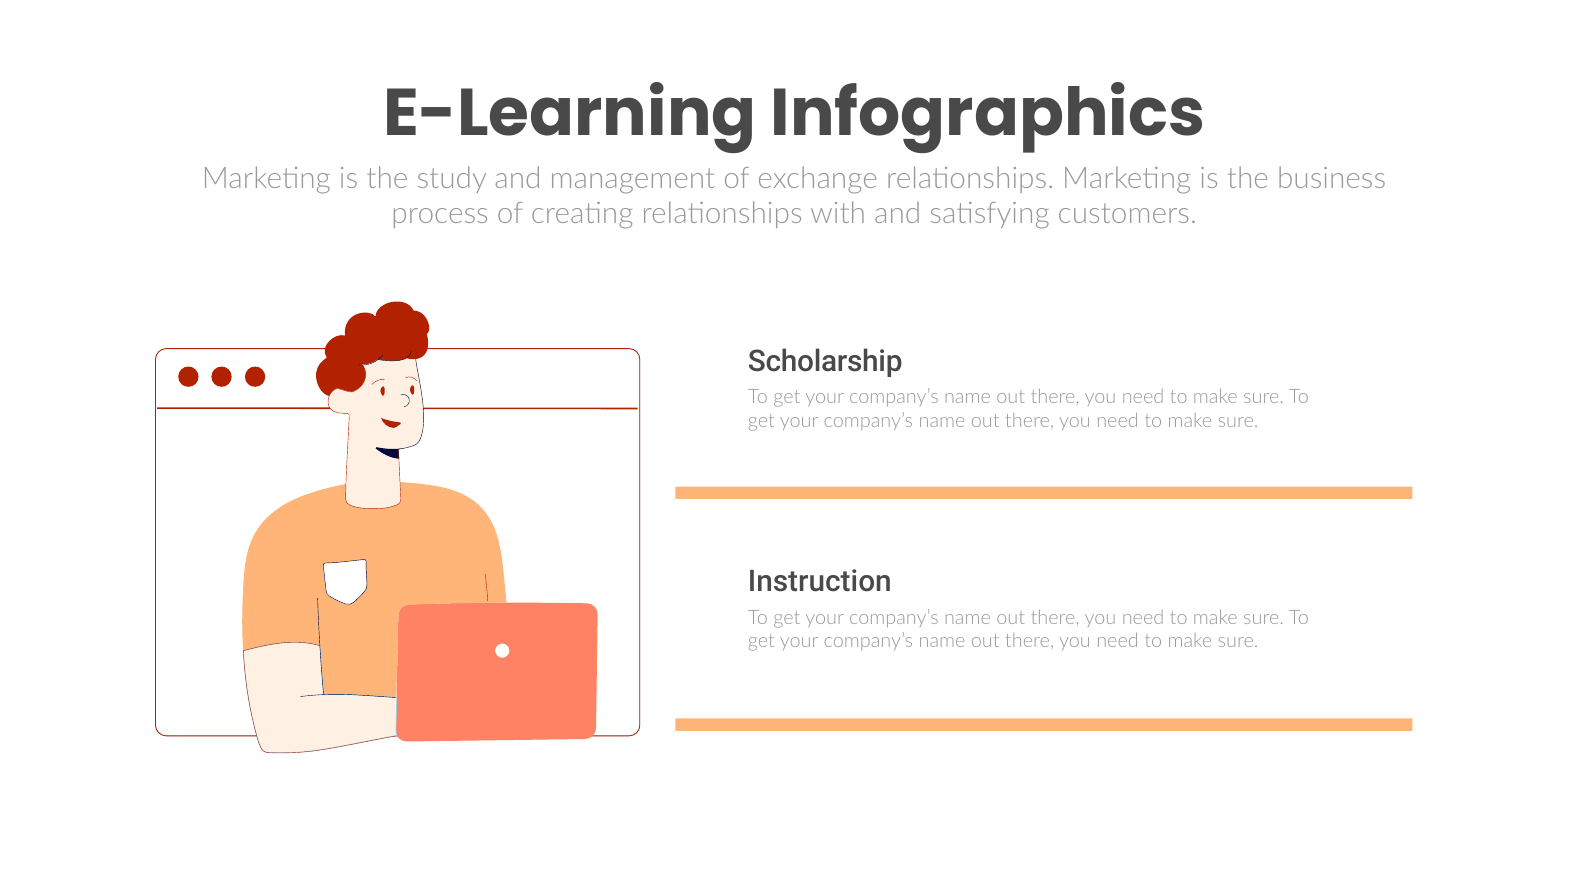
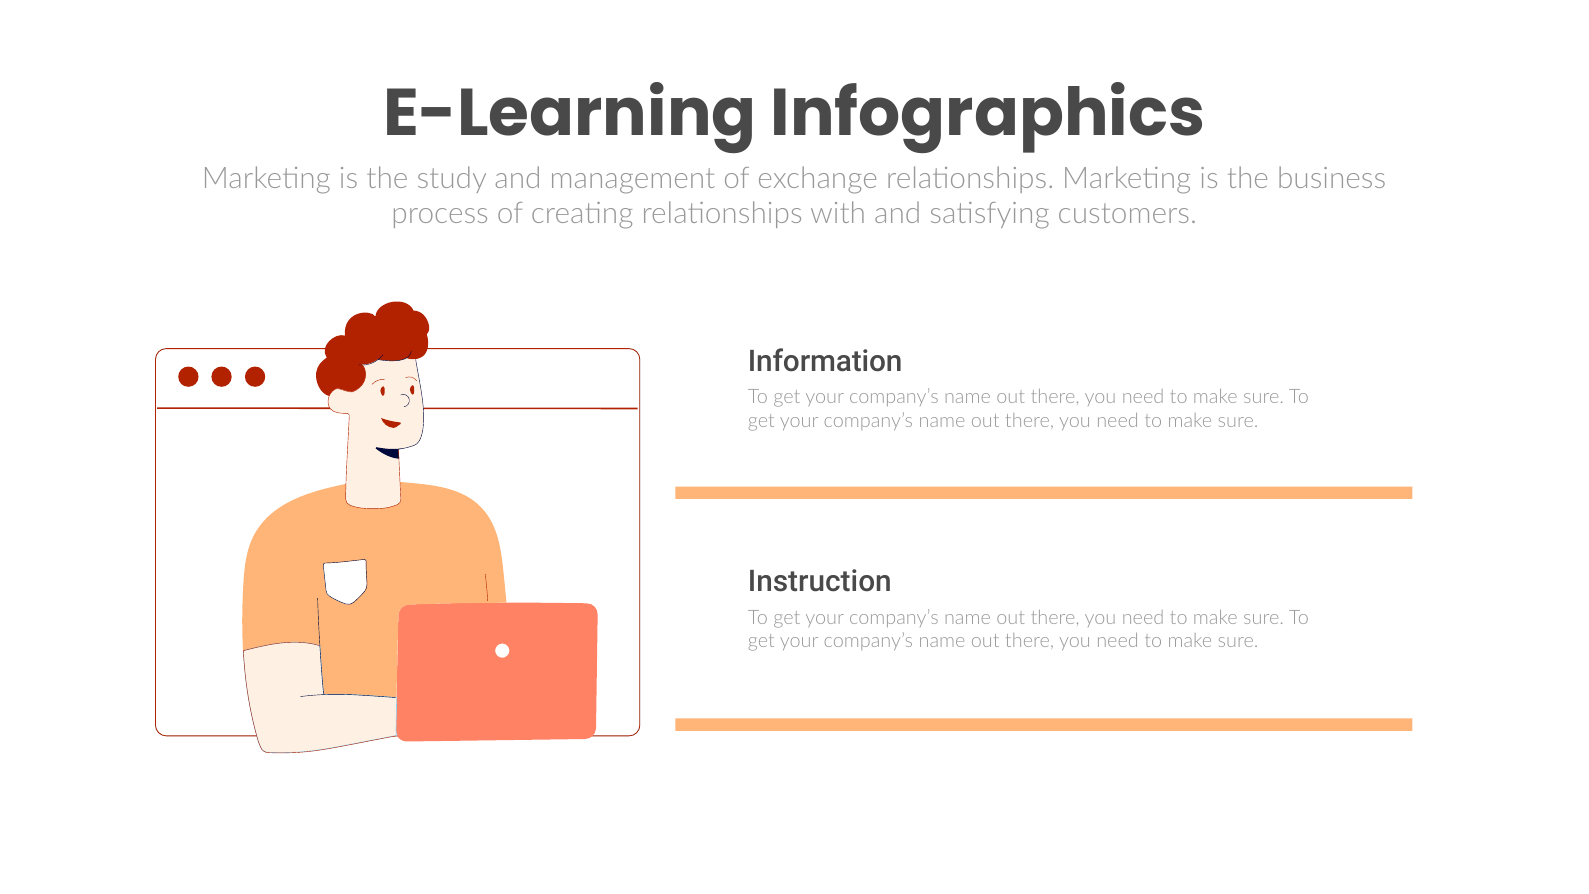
Scholarship: Scholarship -> Information
